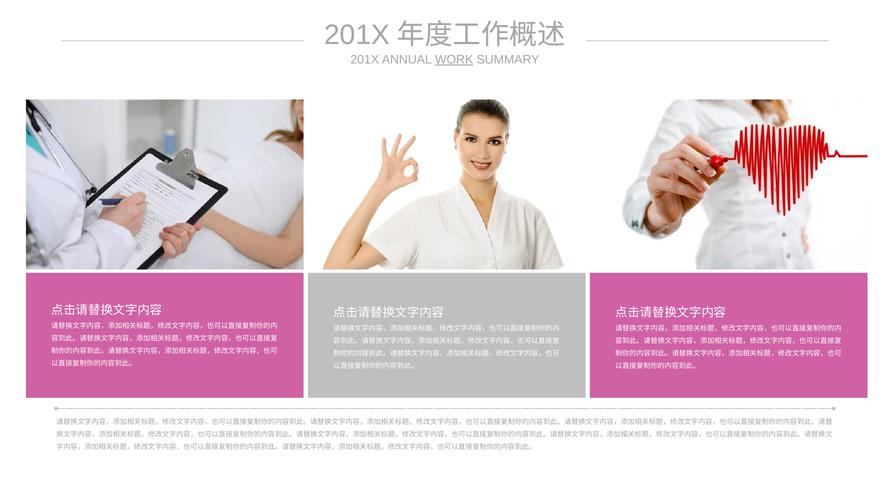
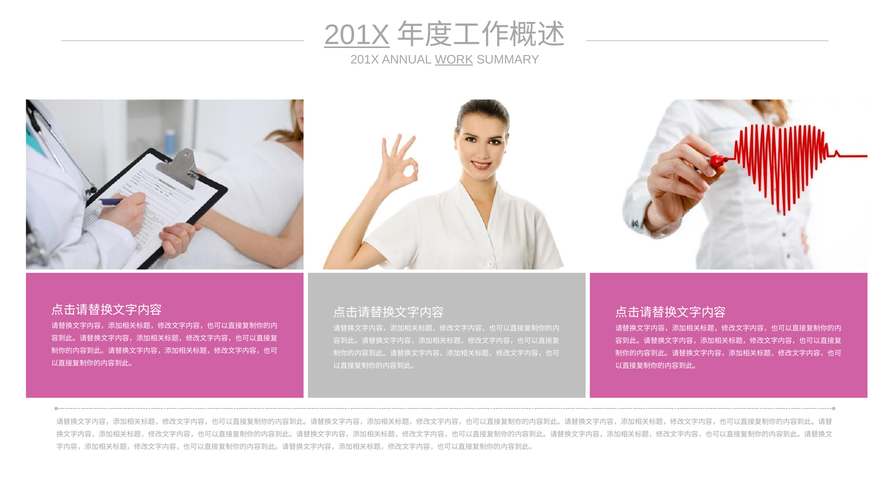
201X at (357, 35) underline: none -> present
